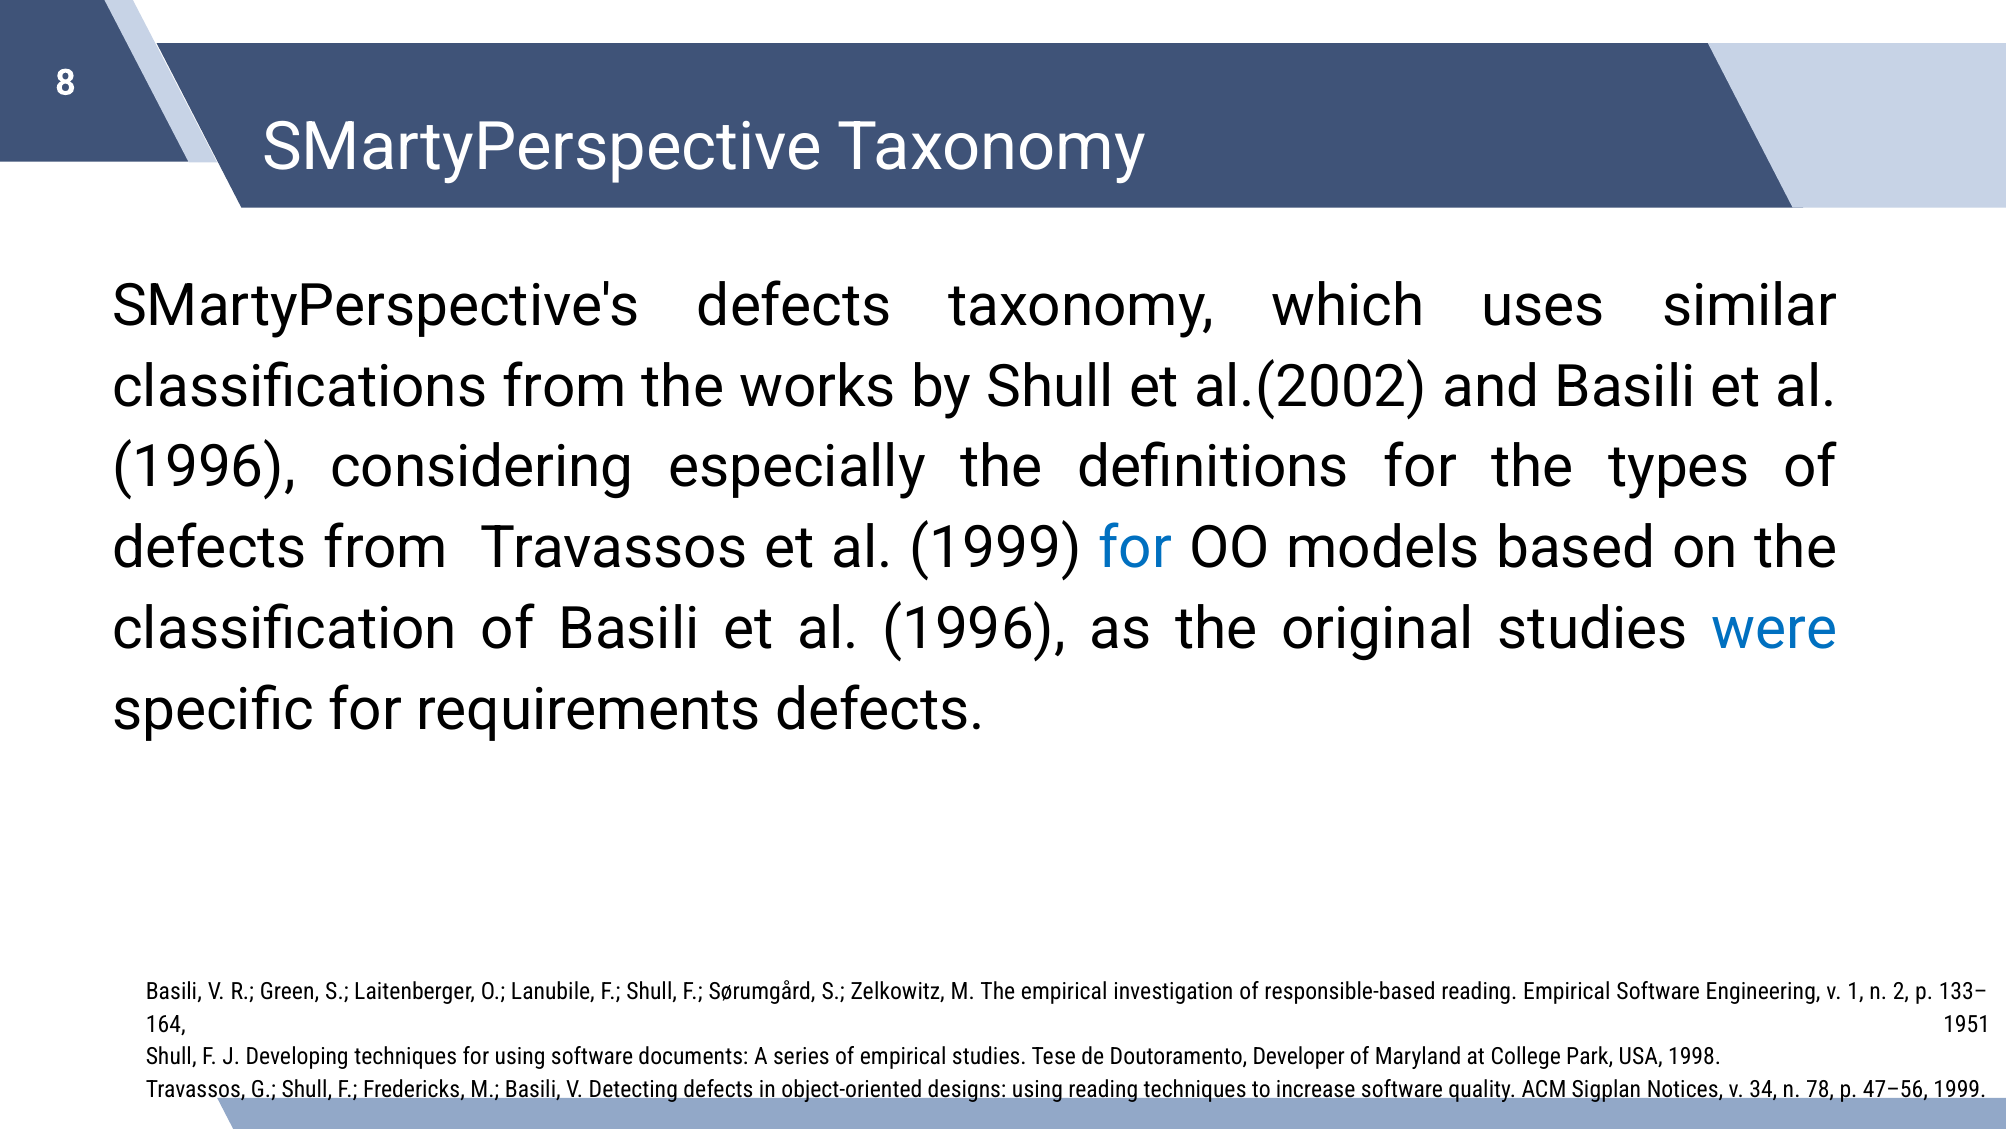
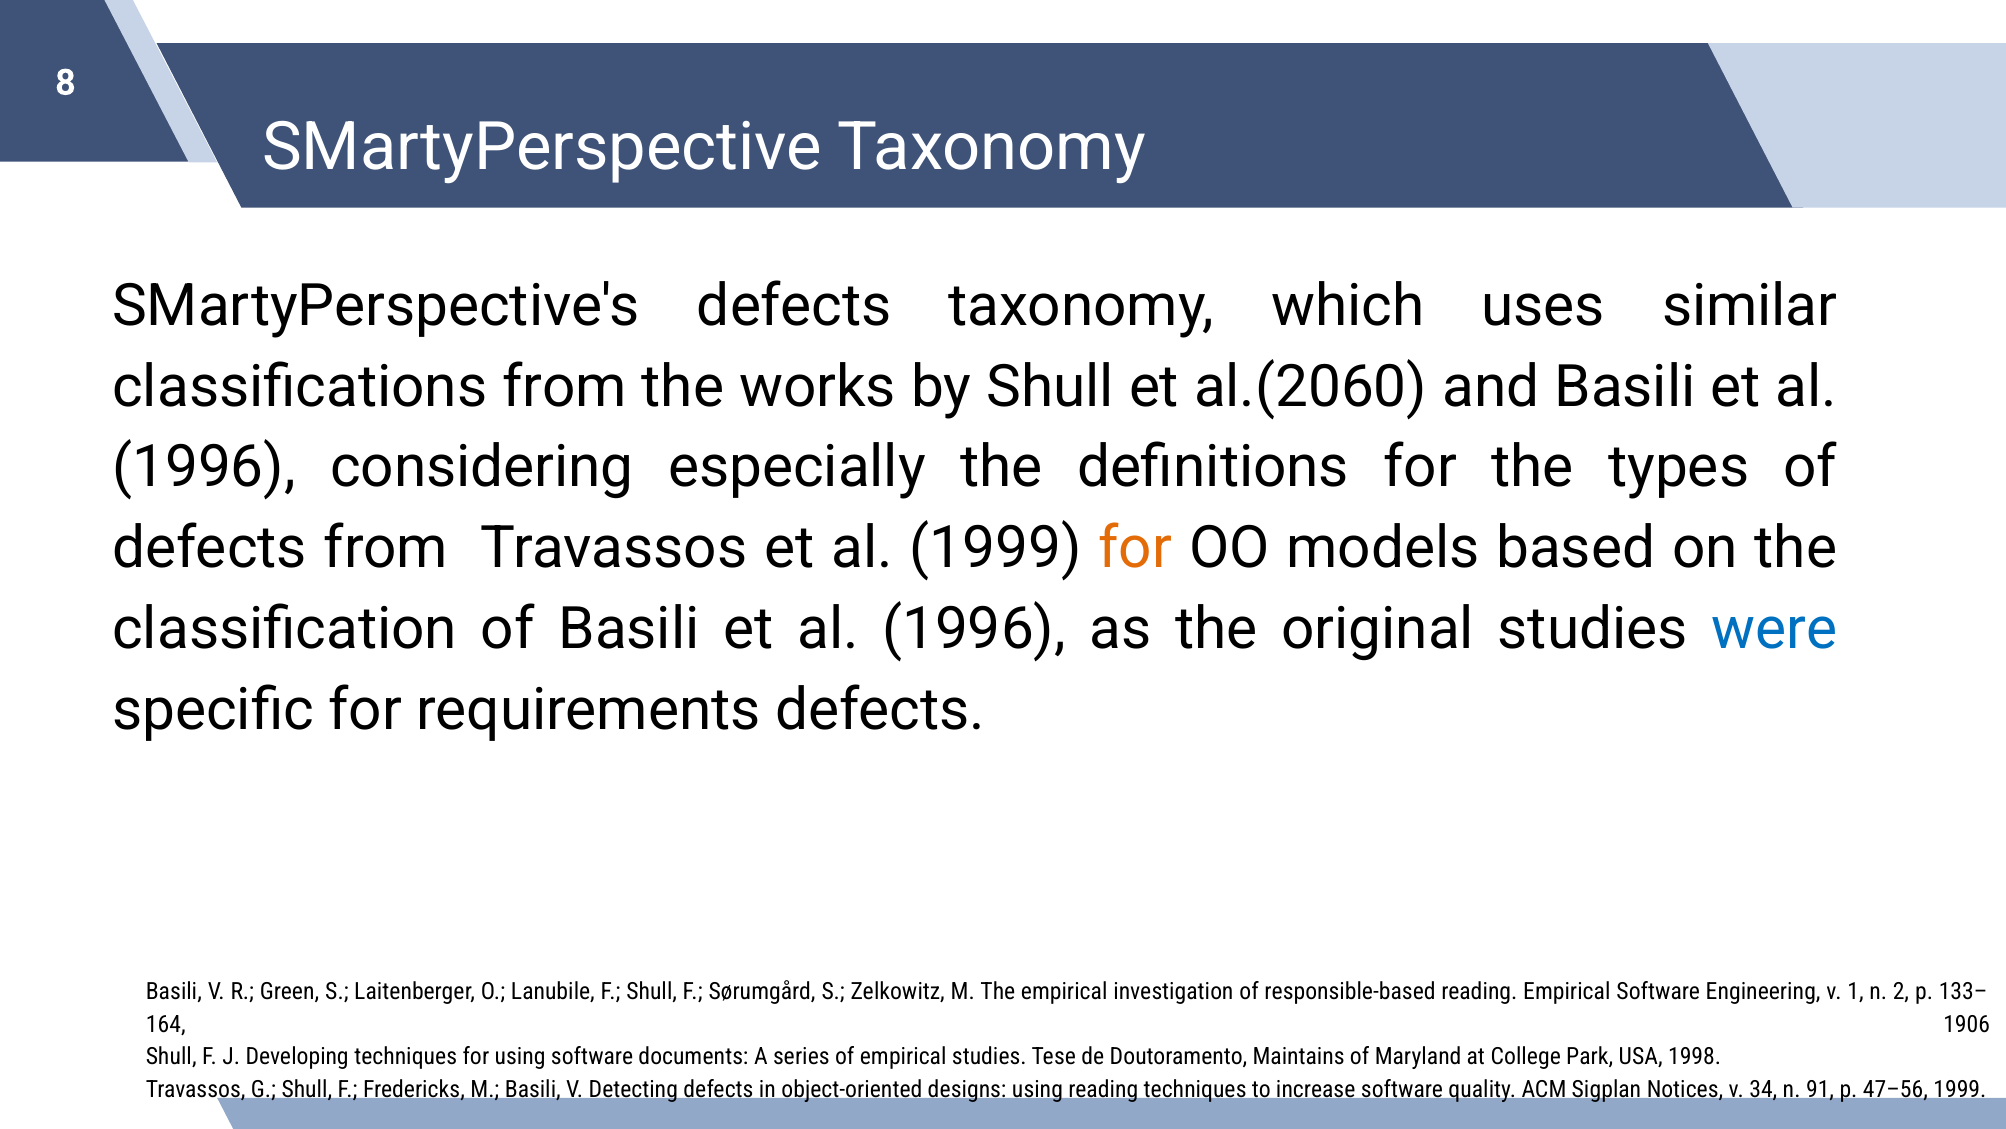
al.(2002: al.(2002 -> al.(2060
for at (1135, 548) colour: blue -> orange
1951: 1951 -> 1906
Developer: Developer -> Maintains
78: 78 -> 91
